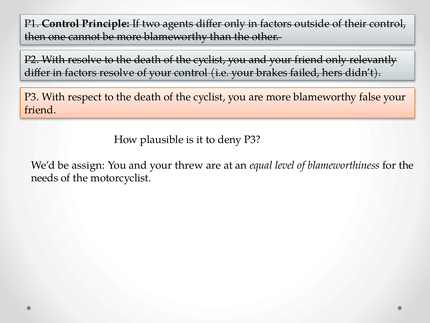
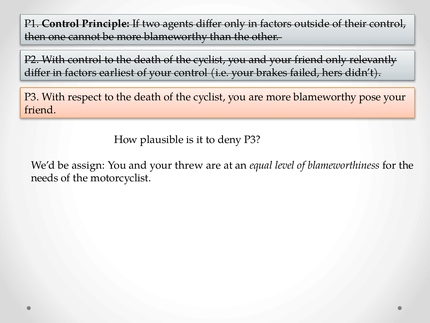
With resolve: resolve -> control
factors resolve: resolve -> earliest
false: false -> pose
